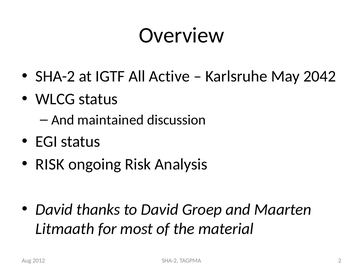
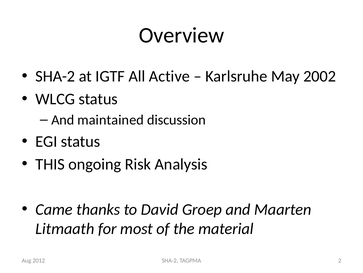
2042: 2042 -> 2002
RISK at (50, 164): RISK -> THIS
David at (54, 209): David -> Came
